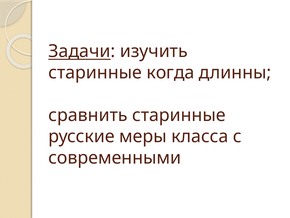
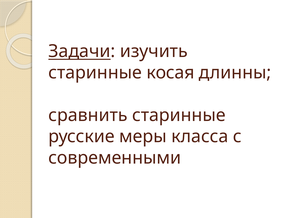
когда: когда -> косая
